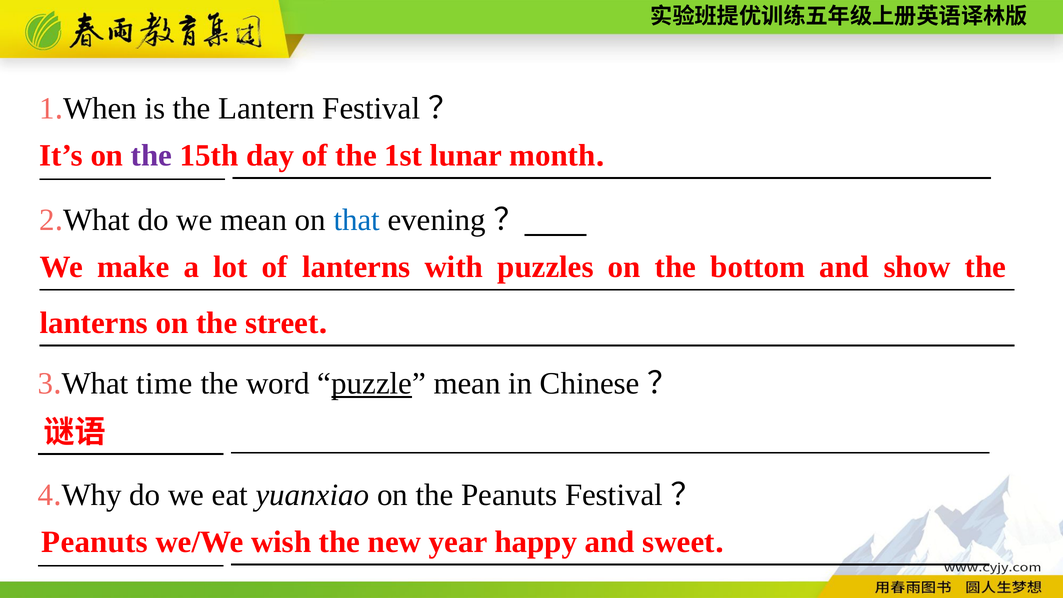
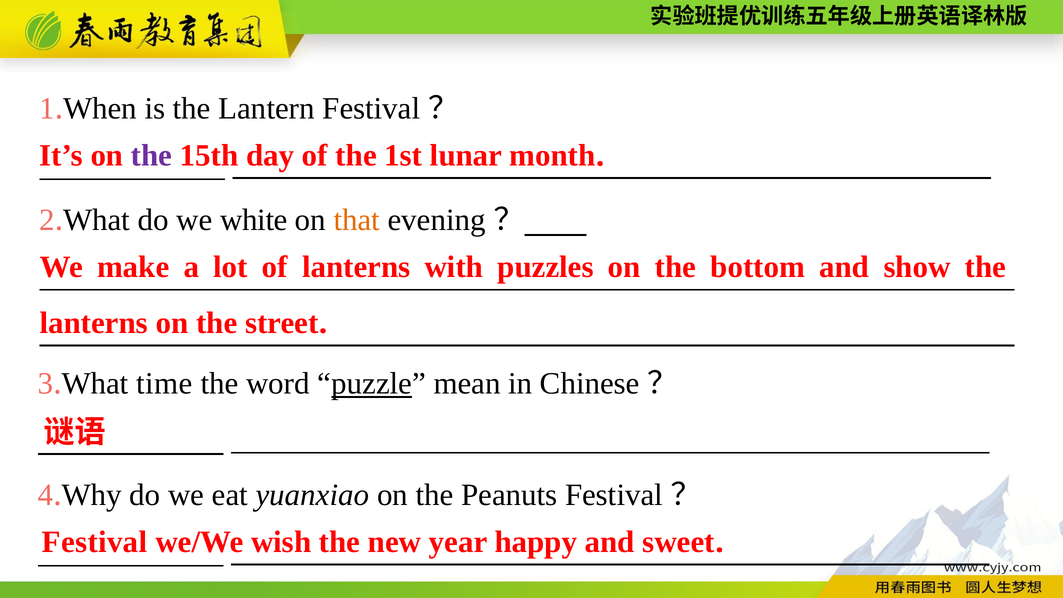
we mean: mean -> white
that colour: blue -> orange
Peanuts at (95, 542): Peanuts -> Festival
